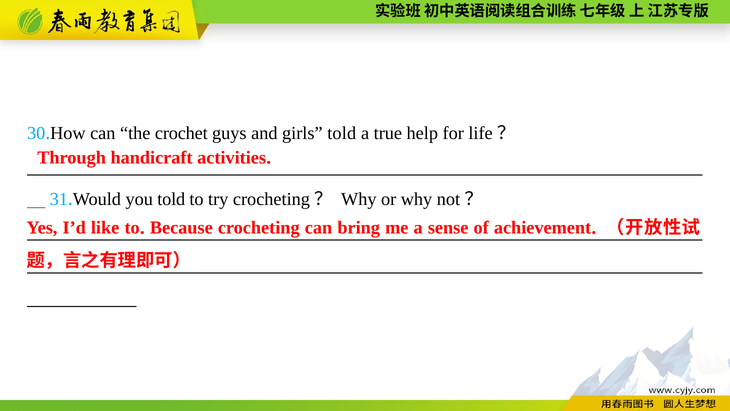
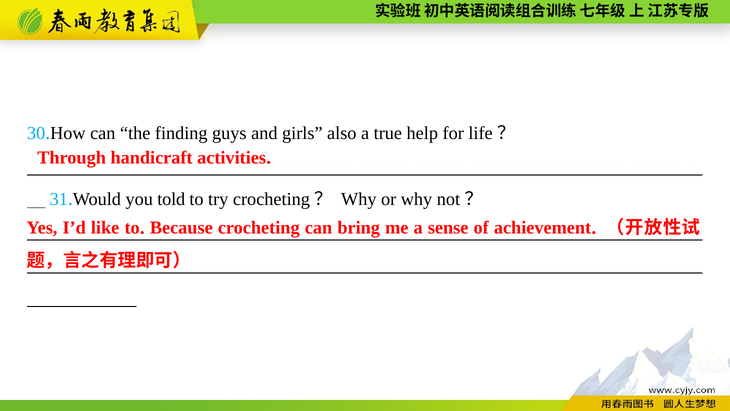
crochet: crochet -> finding
girls told: told -> also
